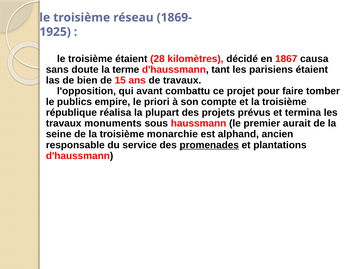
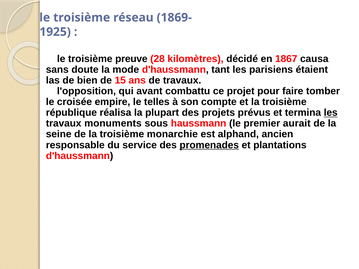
troisième étaient: étaient -> preuve
terme: terme -> mode
publics: publics -> croisée
priori: priori -> telles
les at (331, 113) underline: none -> present
